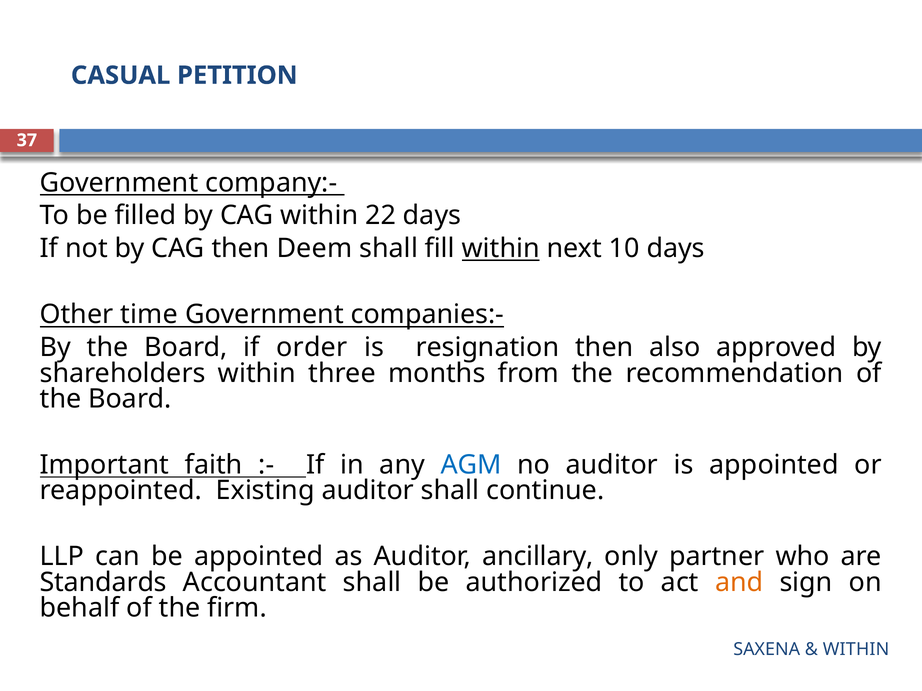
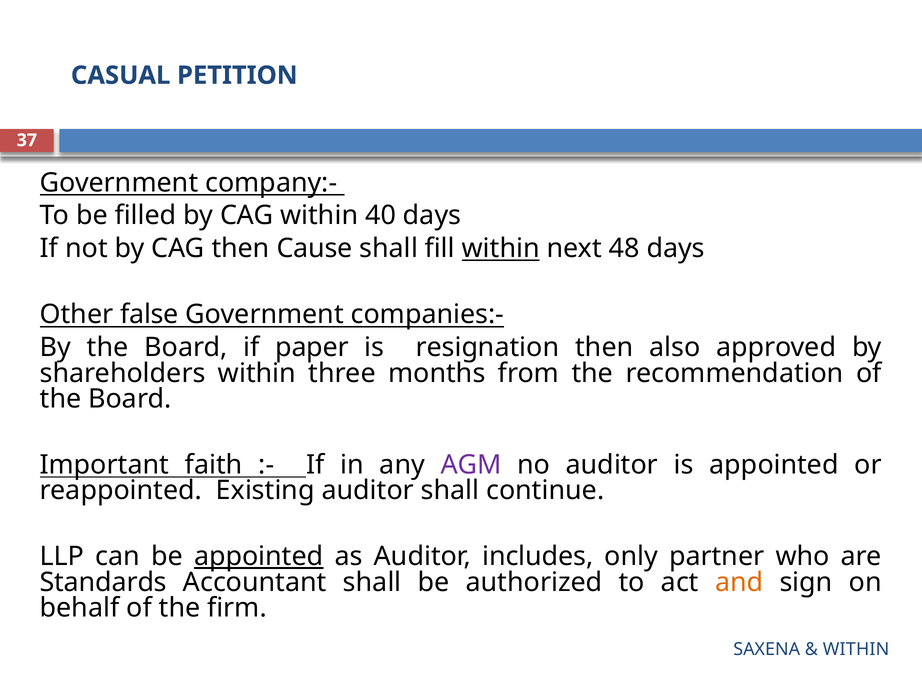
22: 22 -> 40
Deem: Deem -> Cause
10: 10 -> 48
time: time -> false
order: order -> paper
AGM colour: blue -> purple
appointed at (259, 557) underline: none -> present
ancillary: ancillary -> includes
